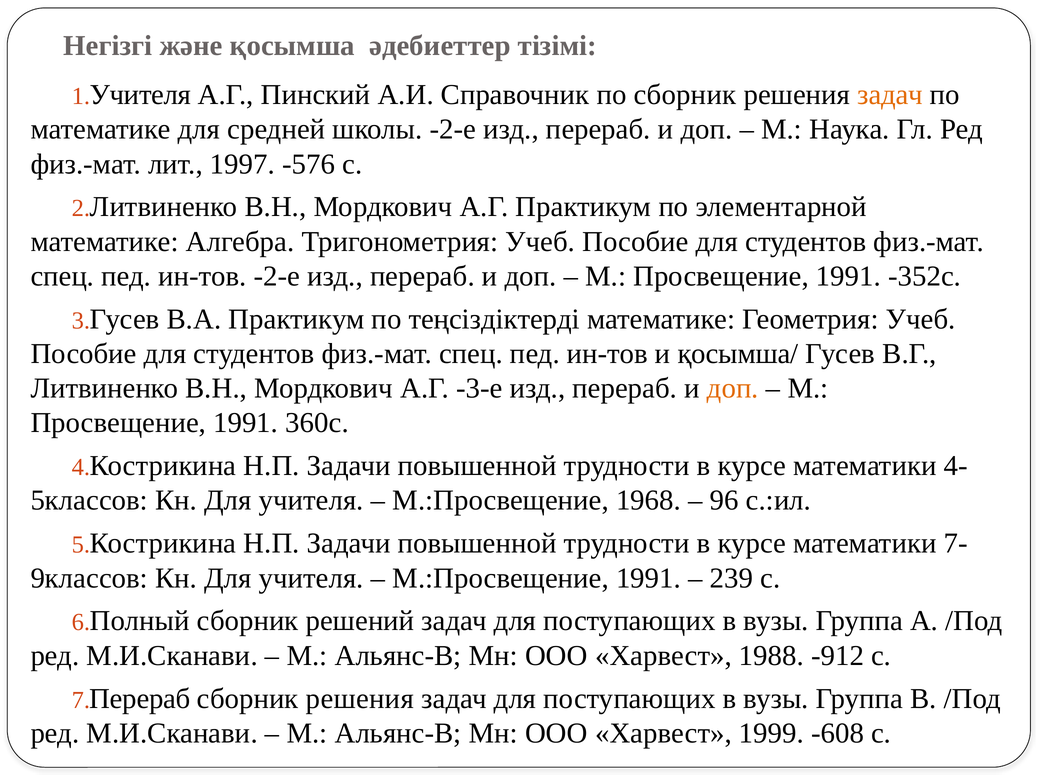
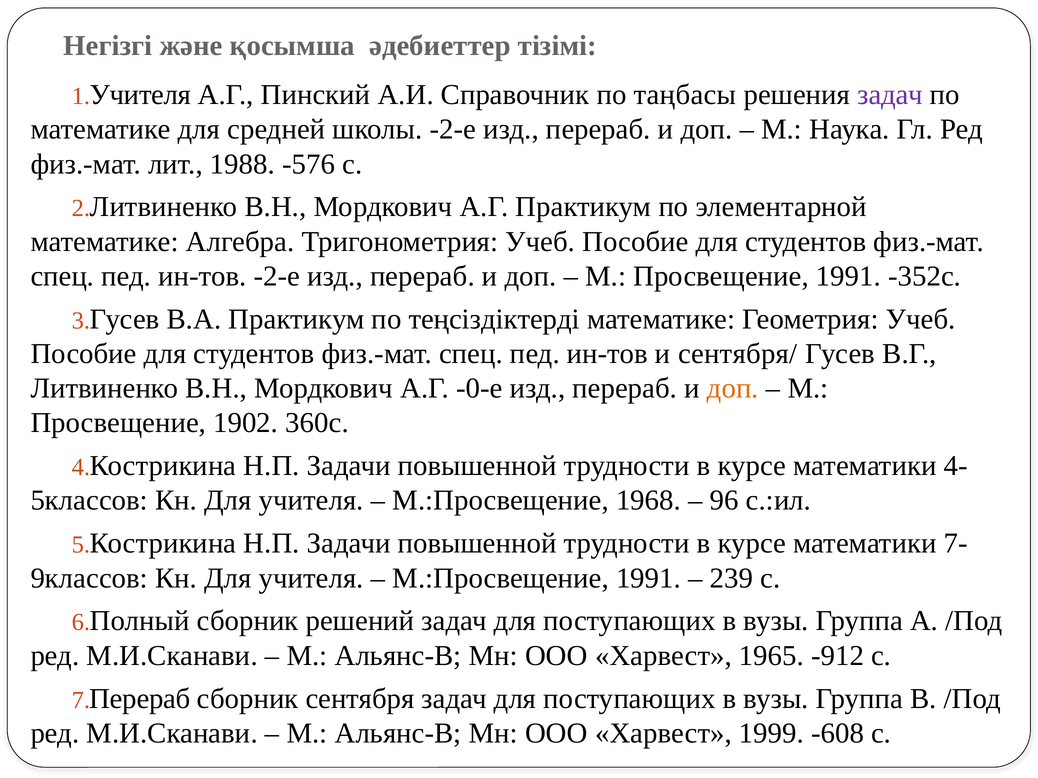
по сборник: сборник -> таңбасы
задач at (890, 95) colour: orange -> purple
1997: 1997 -> 1988
қосымша/: қосымша/ -> сентября/
-3-е: -3-е -> -0-е
1991 at (246, 423): 1991 -> 1902
1988: 1988 -> 1965
решения at (360, 699): решения -> сентября
